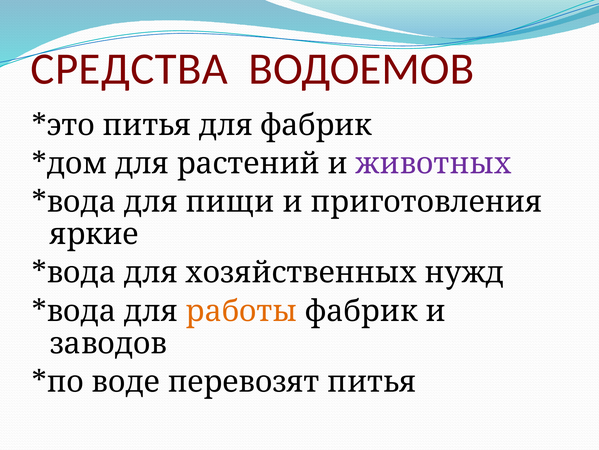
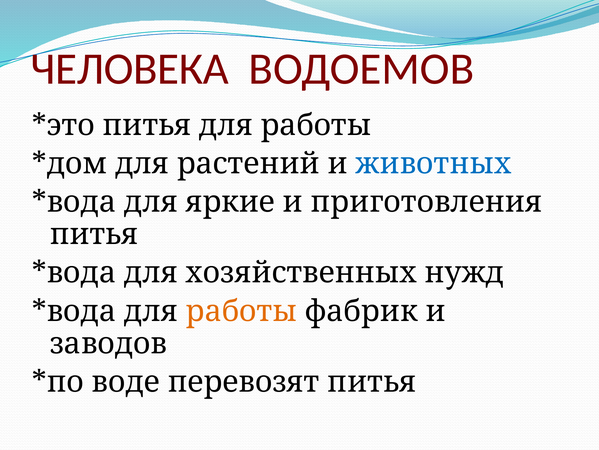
СРЕДСТВА: СРЕДСТВА -> ЧЕЛОВЕКА
фабрик at (316, 125): фабрик -> работы
животных colour: purple -> blue
пищи: пищи -> яркие
яркие at (94, 234): яркие -> питья
